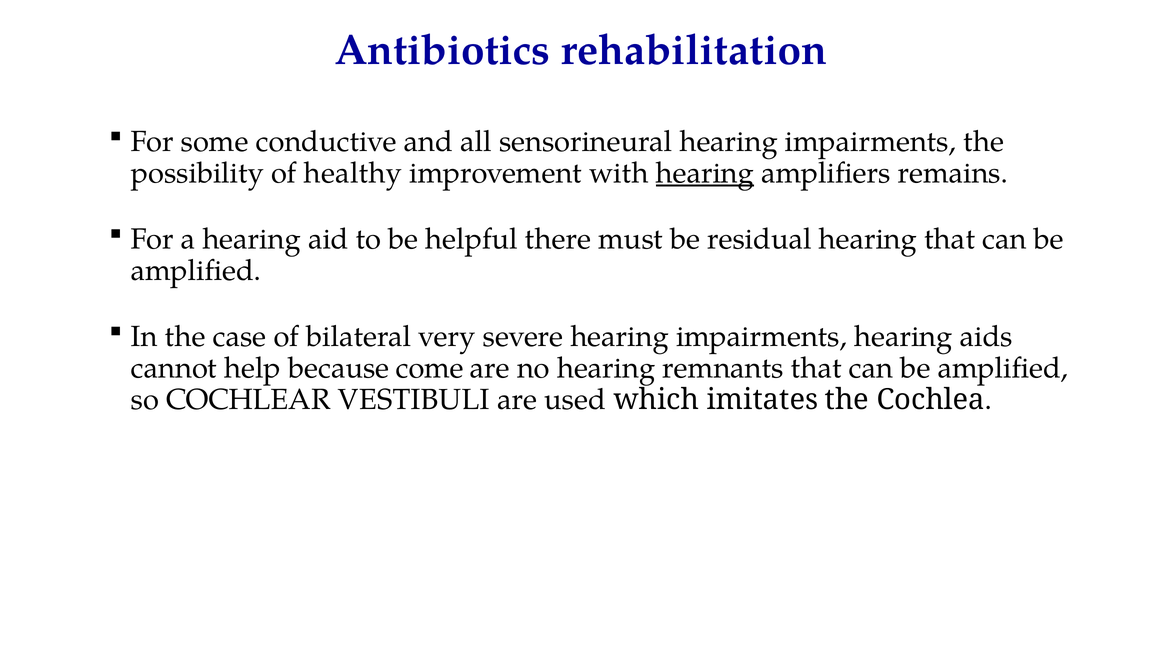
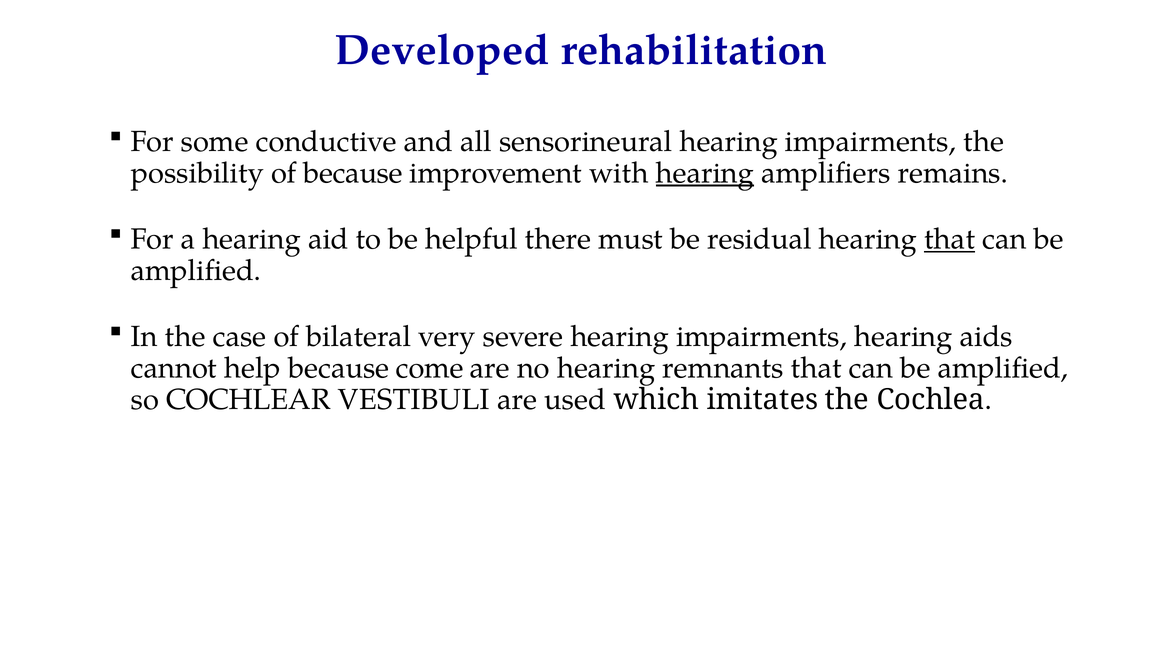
Antibiotics: Antibiotics -> Developed
of healthy: healthy -> because
that at (950, 239) underline: none -> present
